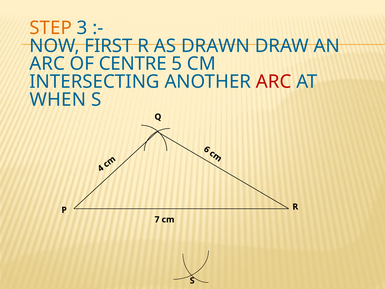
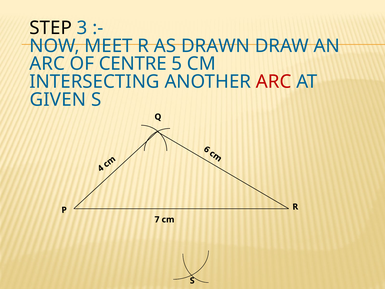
STEP colour: orange -> black
FIRST: FIRST -> MEET
WHEN: WHEN -> GIVEN
